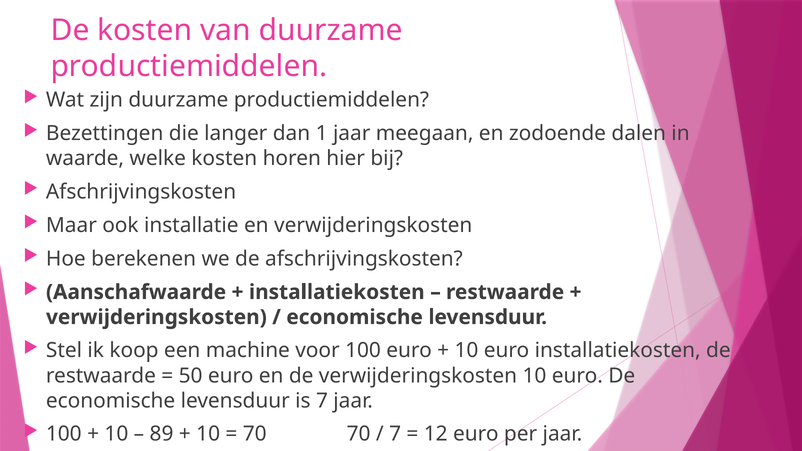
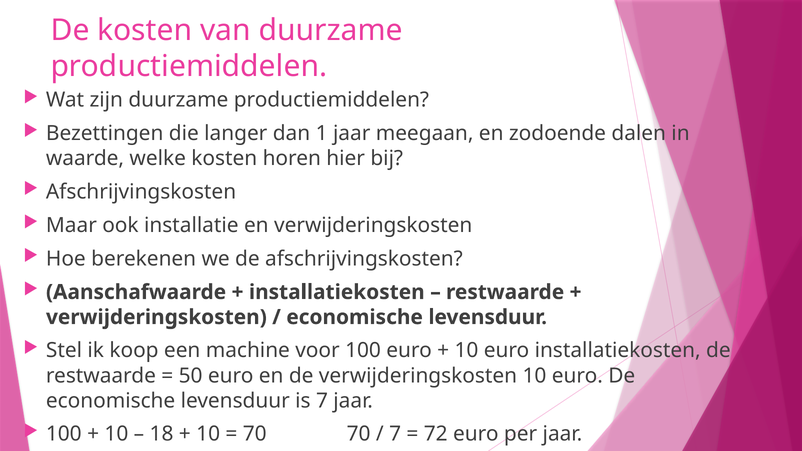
89: 89 -> 18
12: 12 -> 72
